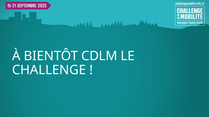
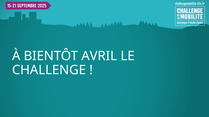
CDLM: CDLM -> AVRIL
